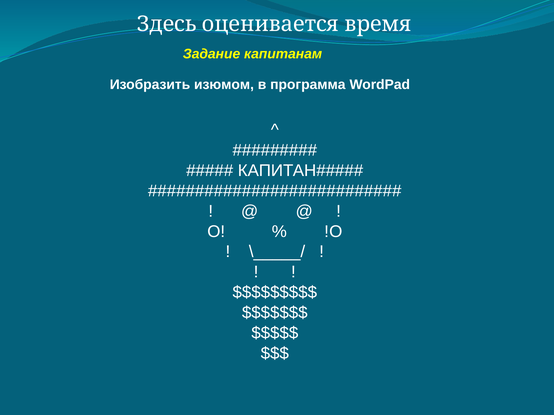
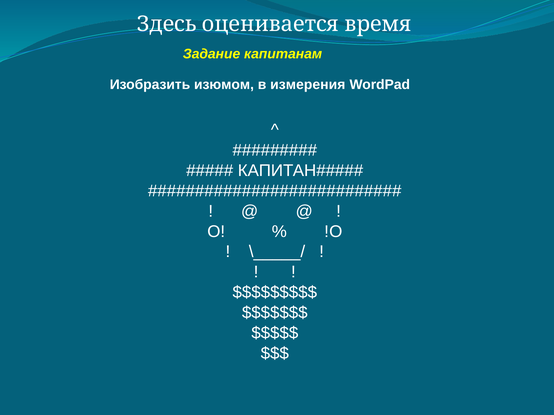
программа: программа -> измерения
